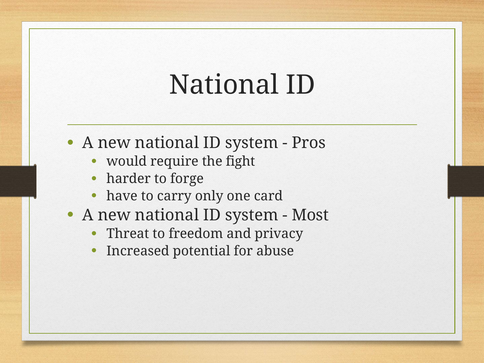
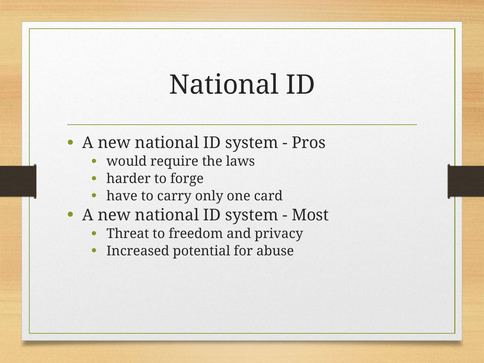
fight: fight -> laws
